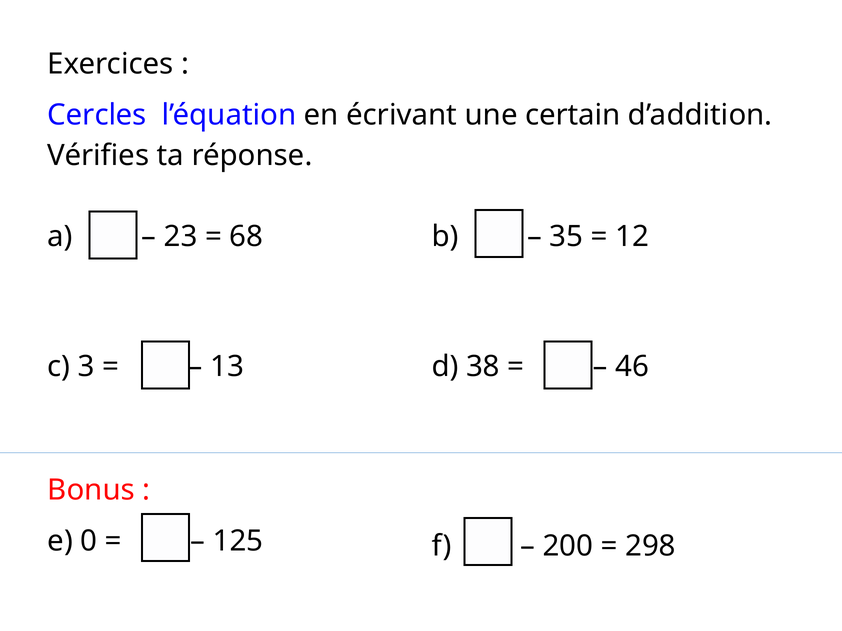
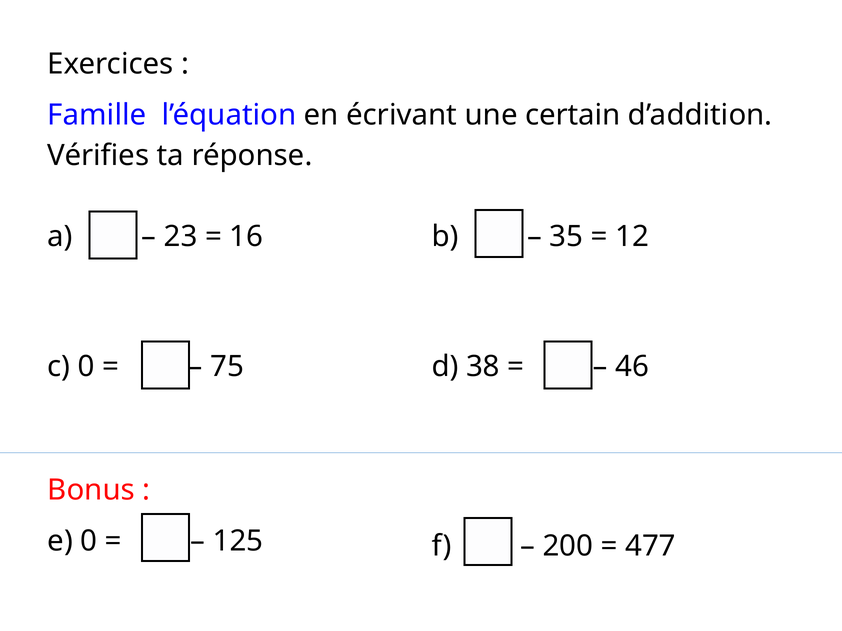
Cercles: Cercles -> Famille
68: 68 -> 16
c 3: 3 -> 0
13: 13 -> 75
298: 298 -> 477
